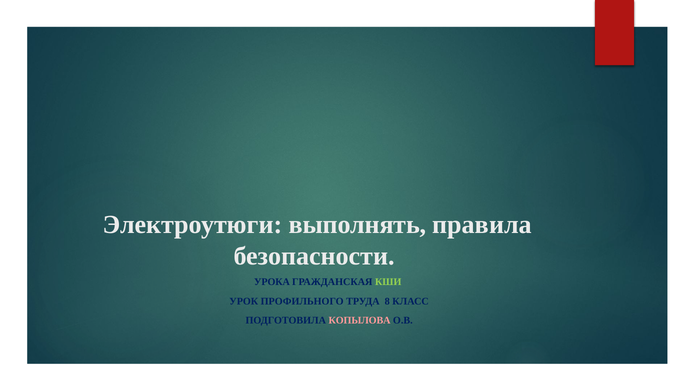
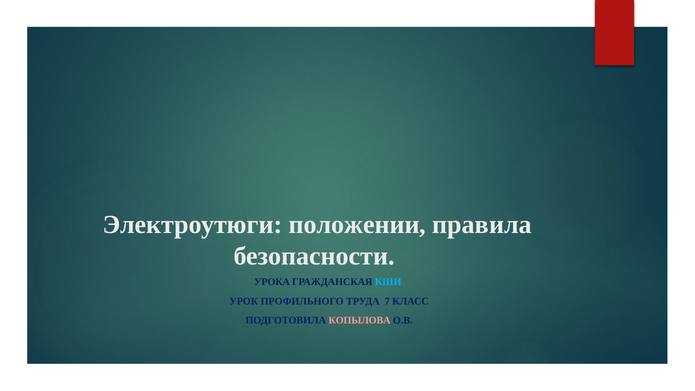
выполнять: выполнять -> положении
КШИ colour: light green -> light blue
8: 8 -> 7
